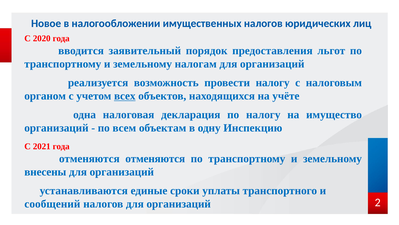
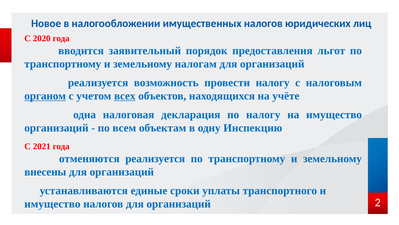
органом underline: none -> present
отменяются отменяются: отменяются -> реализуется
сообщений at (52, 204): сообщений -> имущество
